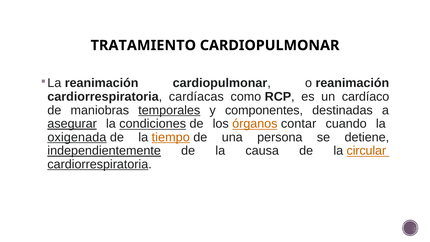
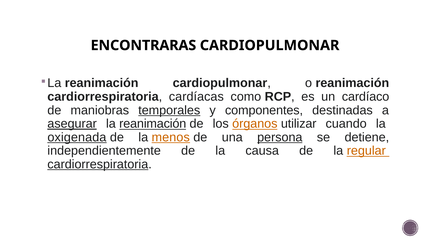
TRATAMIENTO: TRATAMIENTO -> ENCONTRARAS
la condiciones: condiciones -> reanimación
contar: contar -> utilizar
tiempo: tiempo -> menos
persona underline: none -> present
independientemente underline: present -> none
circular: circular -> regular
